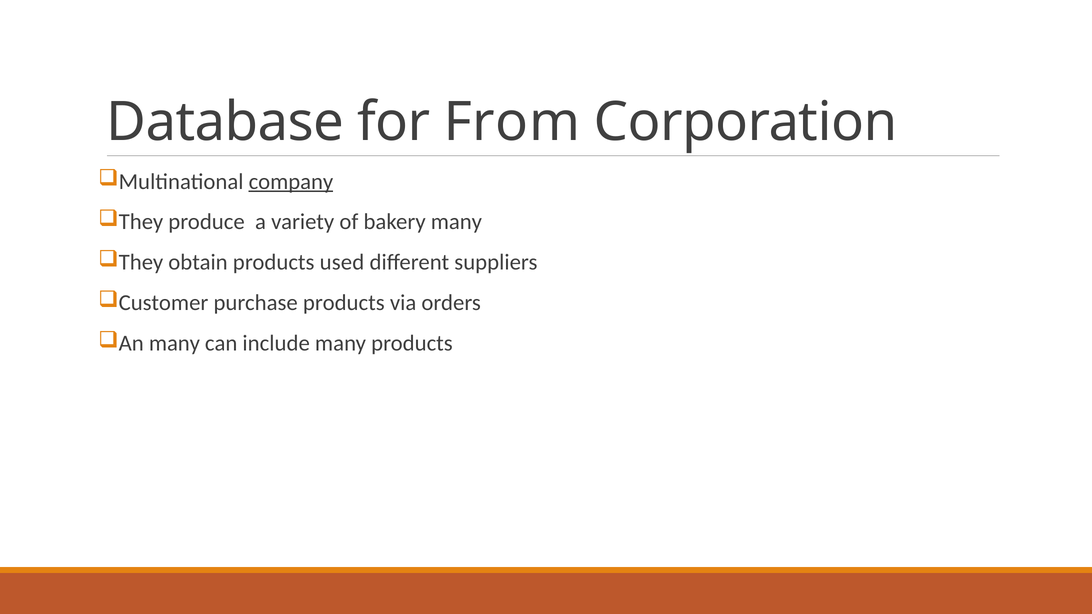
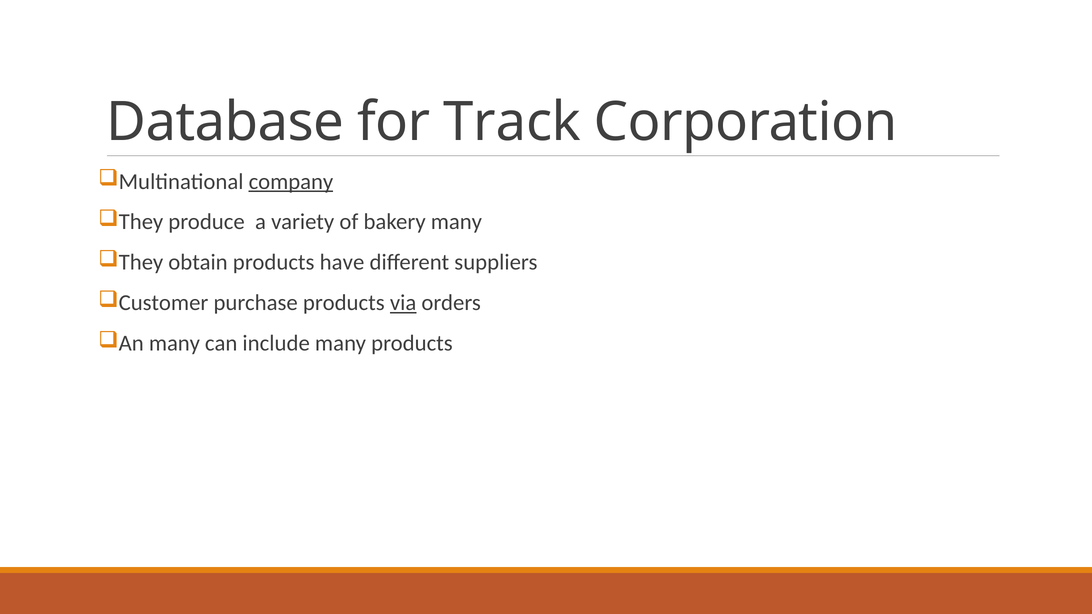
From: From -> Track
used: used -> have
via underline: none -> present
